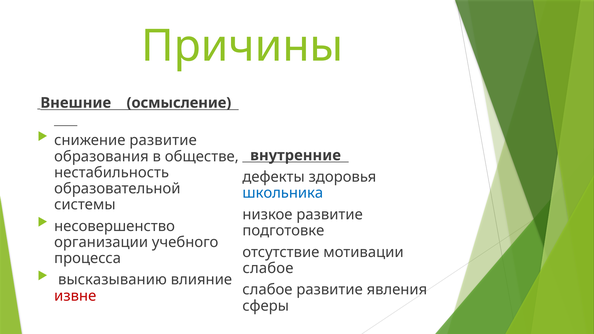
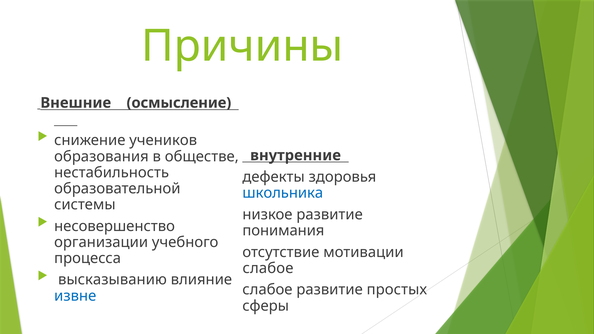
снижение развитие: развитие -> учеников
подготовке: подготовке -> понимания
явления: явления -> простых
извне colour: red -> blue
